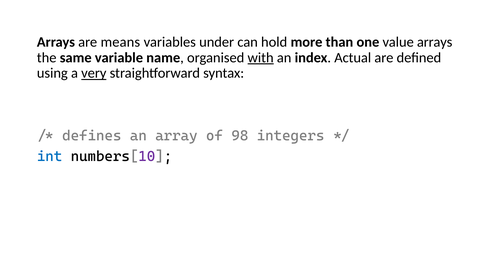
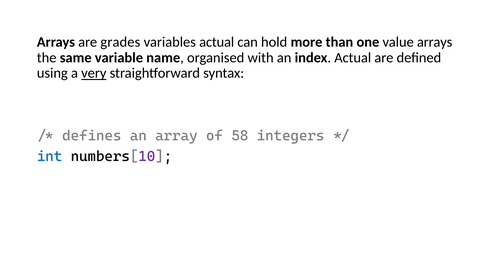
means: means -> grades
variables under: under -> actual
with underline: present -> none
98: 98 -> 58
